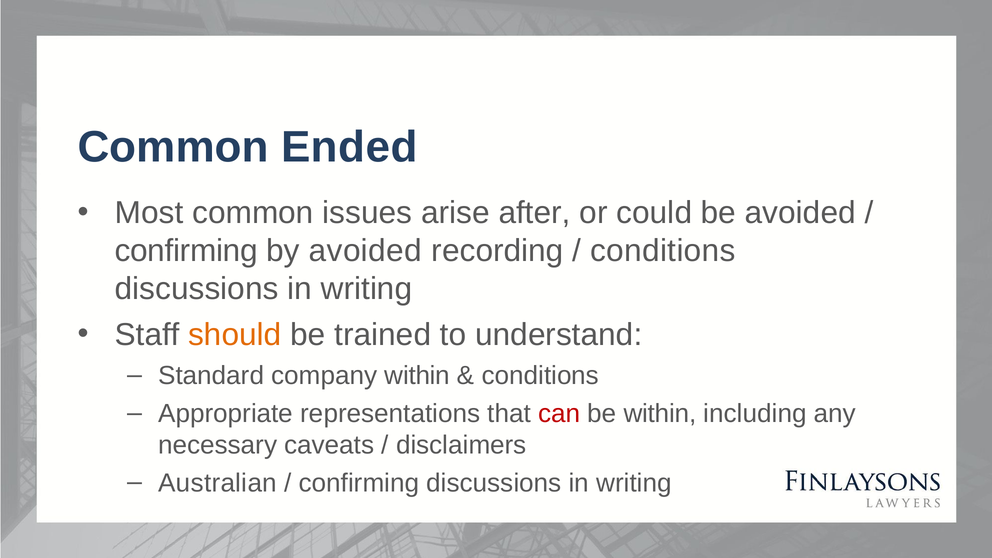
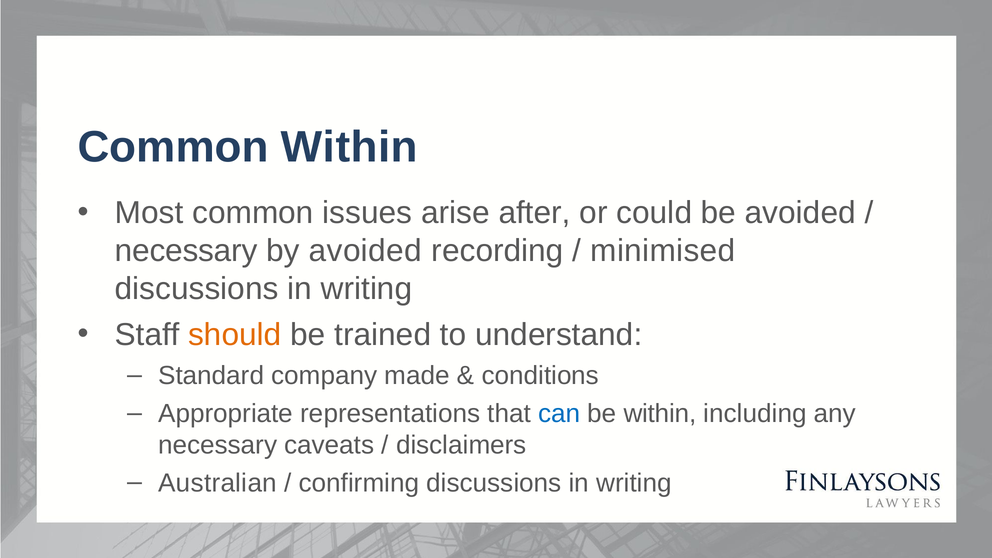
Common Ended: Ended -> Within
confirming at (186, 251): confirming -> necessary
conditions at (663, 251): conditions -> minimised
company within: within -> made
can colour: red -> blue
